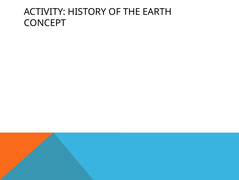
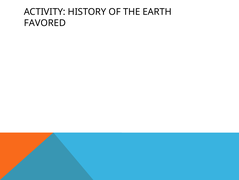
CONCEPT: CONCEPT -> FAVORED
